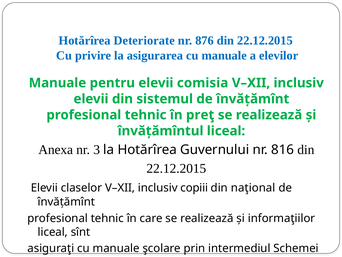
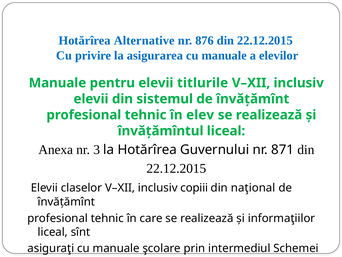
Deteriorate: Deteriorate -> Alternative
comisia: comisia -> titlurile
preţ: preţ -> elev
816: 816 -> 871
